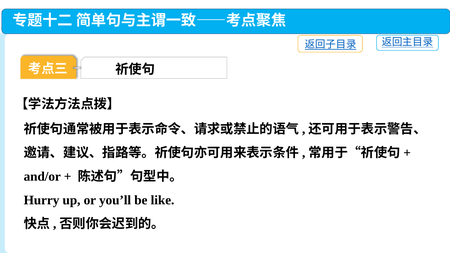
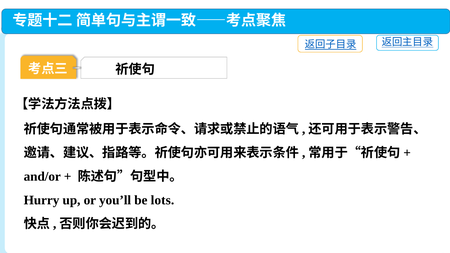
like: like -> lots
